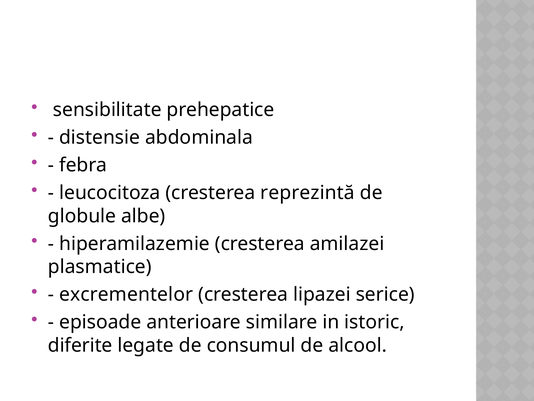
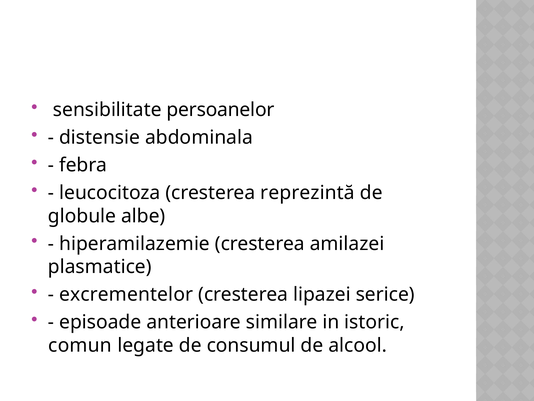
prehepatice: prehepatice -> persoanelor
diferite: diferite -> comun
